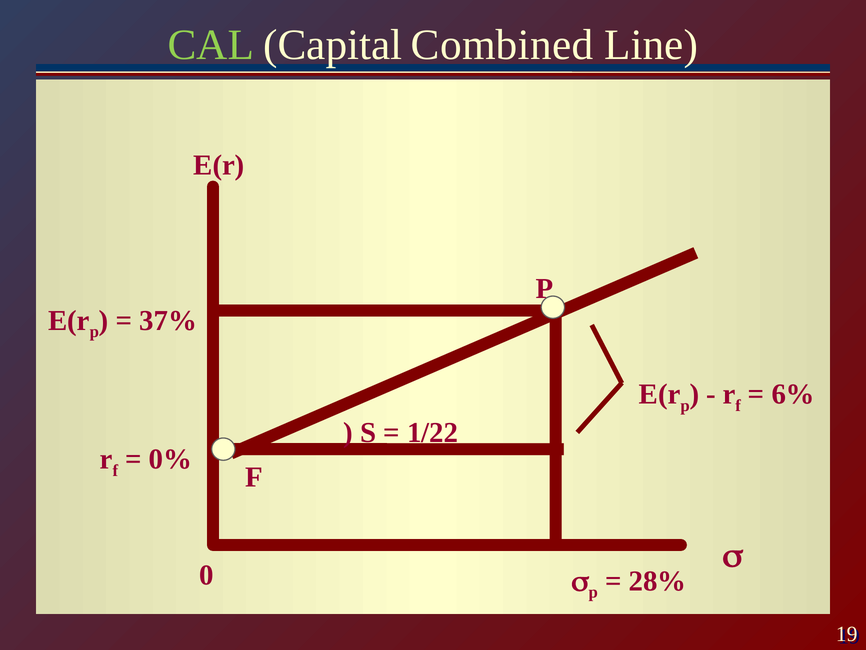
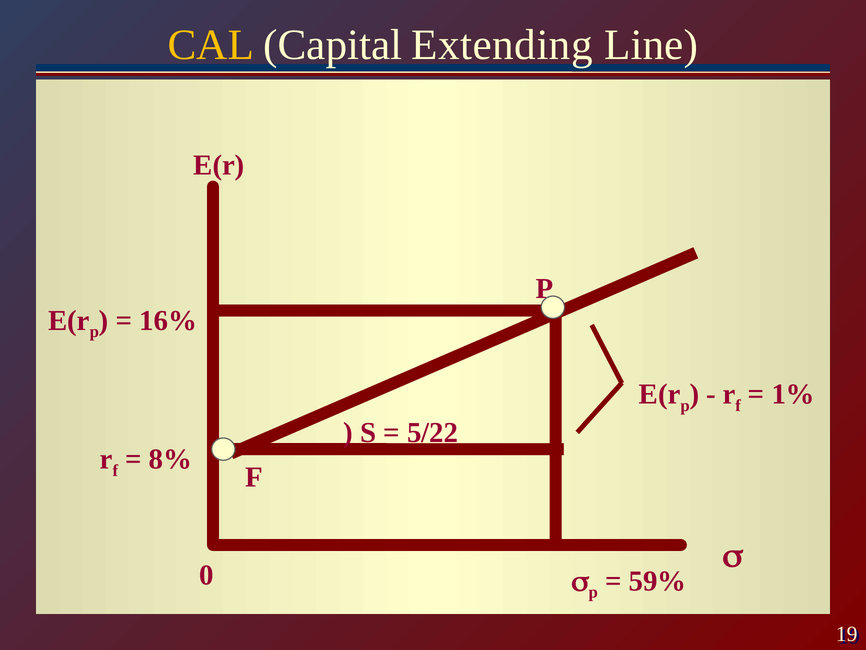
CAL colour: light green -> yellow
Combined: Combined -> Extending
37%: 37% -> 16%
6%: 6% -> 1%
1/22: 1/22 -> 5/22
0%: 0% -> 8%
28%: 28% -> 59%
